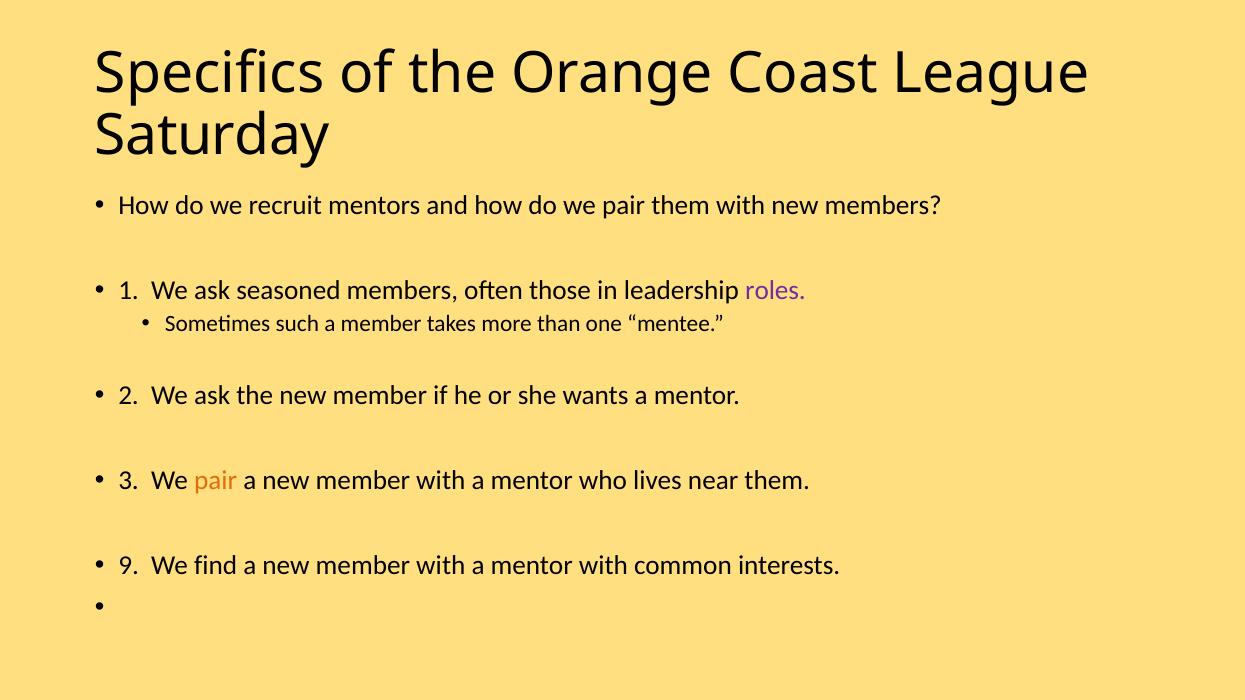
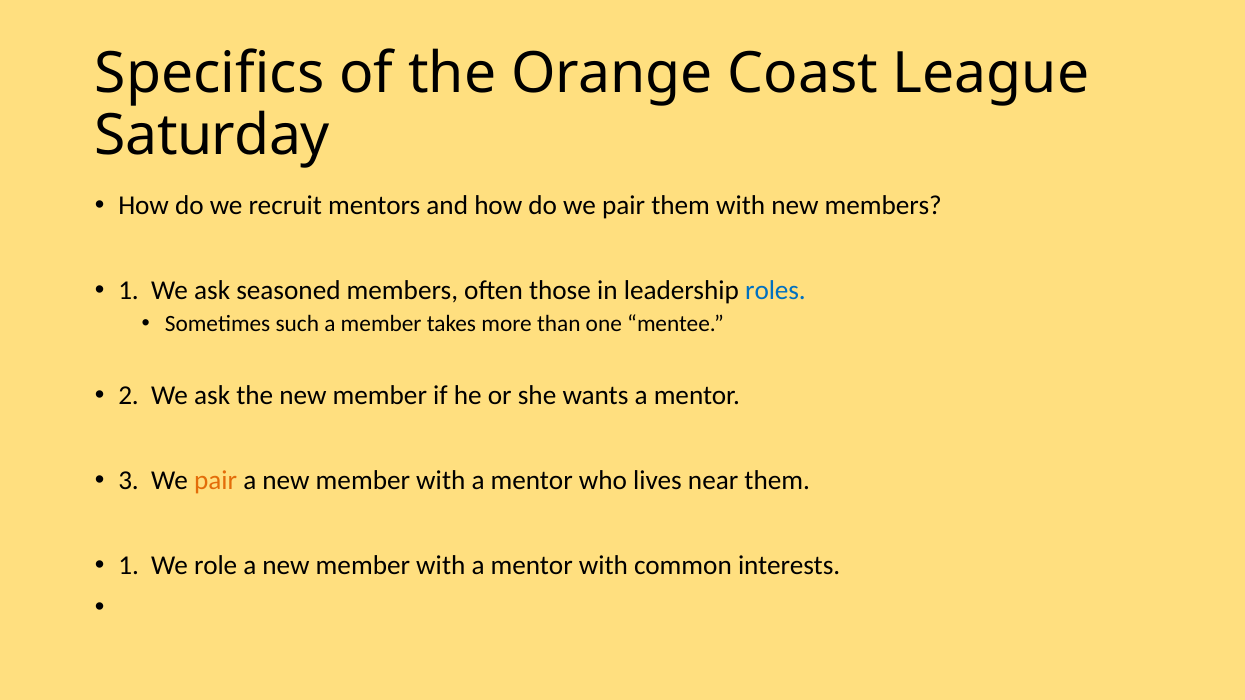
roles colour: purple -> blue
9 at (129, 566): 9 -> 1
find: find -> role
